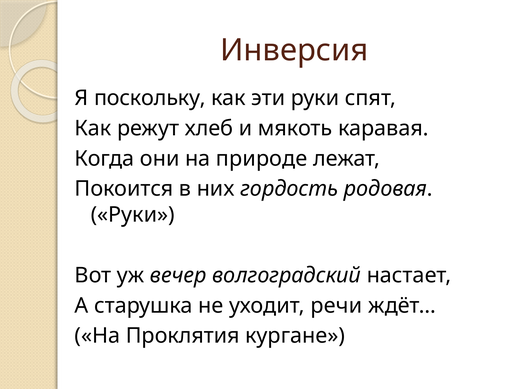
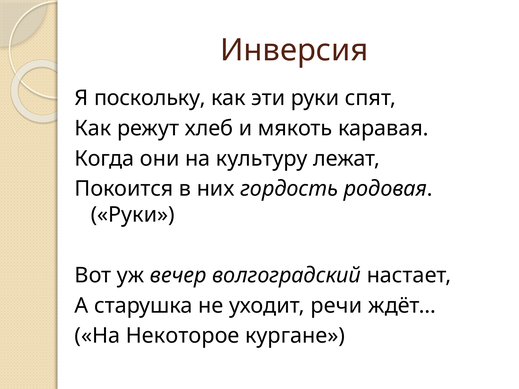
природе: природе -> культуру
Проклятия: Проклятия -> Некоторое
